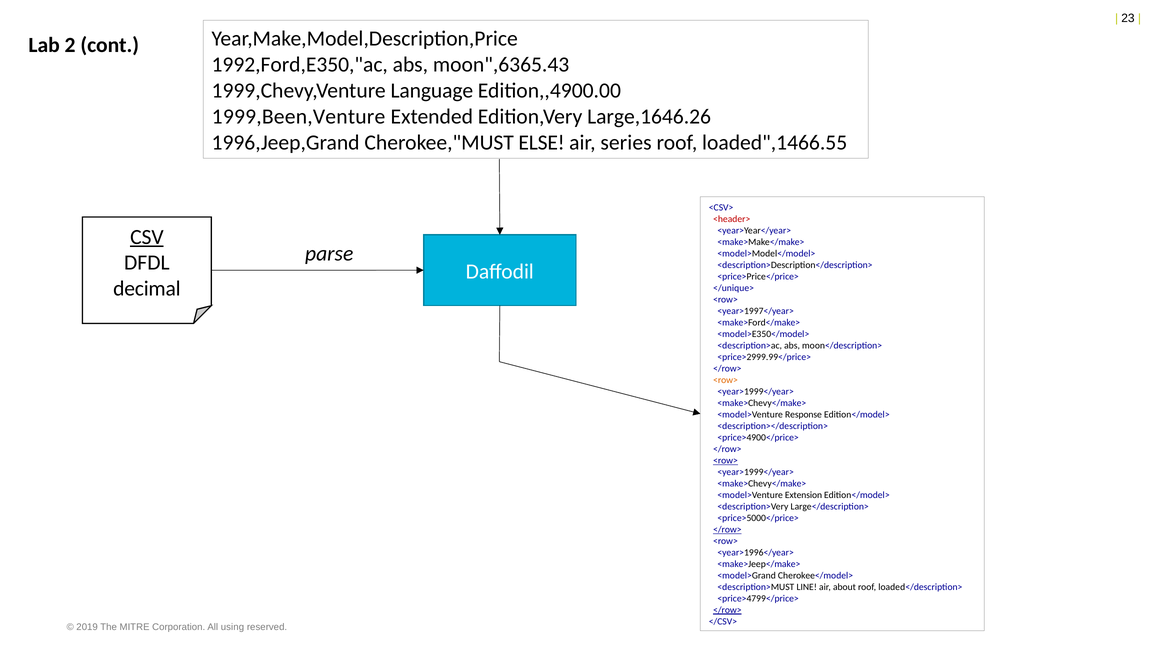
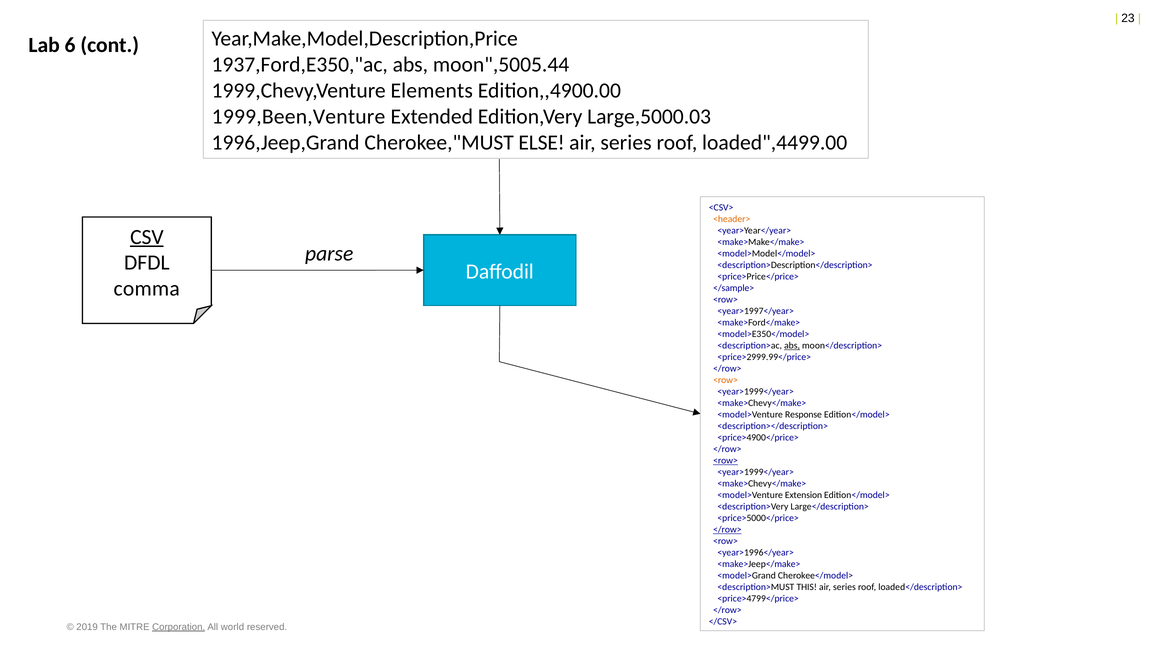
2: 2 -> 6
1992,Ford,E350,"ac: 1992,Ford,E350,"ac -> 1937,Ford,E350,"ac
moon",6365.43: moon",6365.43 -> moon",5005.44
Language: Language -> Elements
Large,1646.26: Large,1646.26 -> Large,5000.03
loaded",1466.55: loaded",1466.55 -> loaded",4499.00
<header> colour: red -> orange
decimal: decimal -> comma
</unique>: </unique> -> </sample>
abs at (792, 345) underline: none -> present
LINE: LINE -> THIS
about at (844, 587): about -> series
</row> at (727, 610) underline: present -> none
Corporation underline: none -> present
using: using -> world
